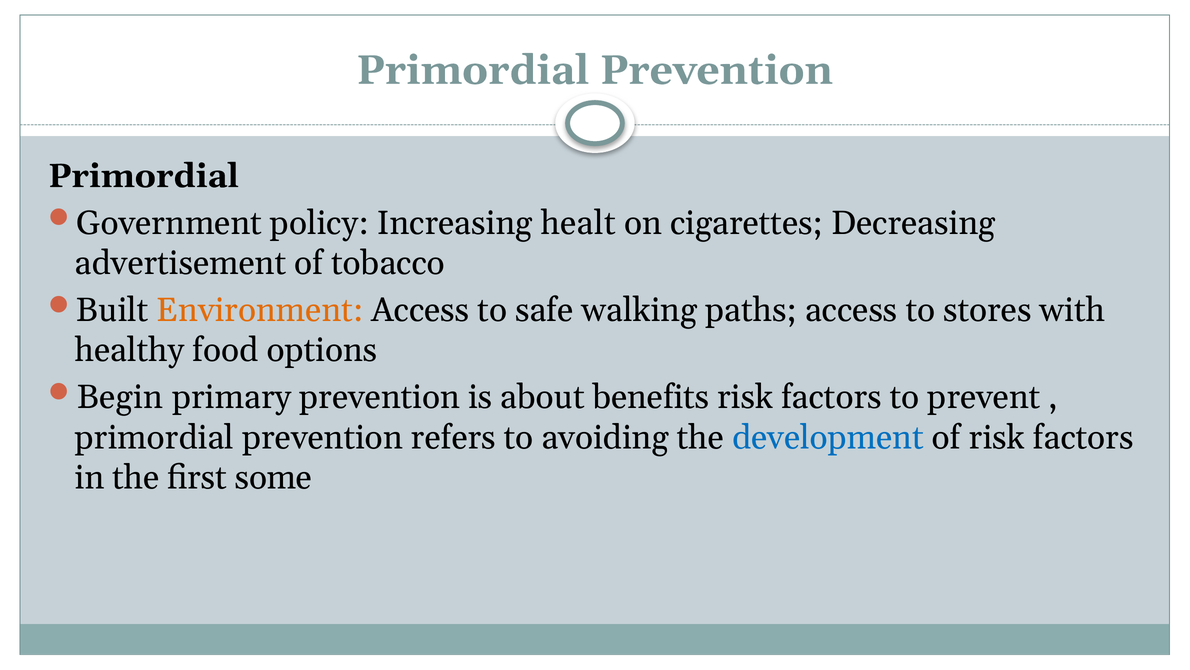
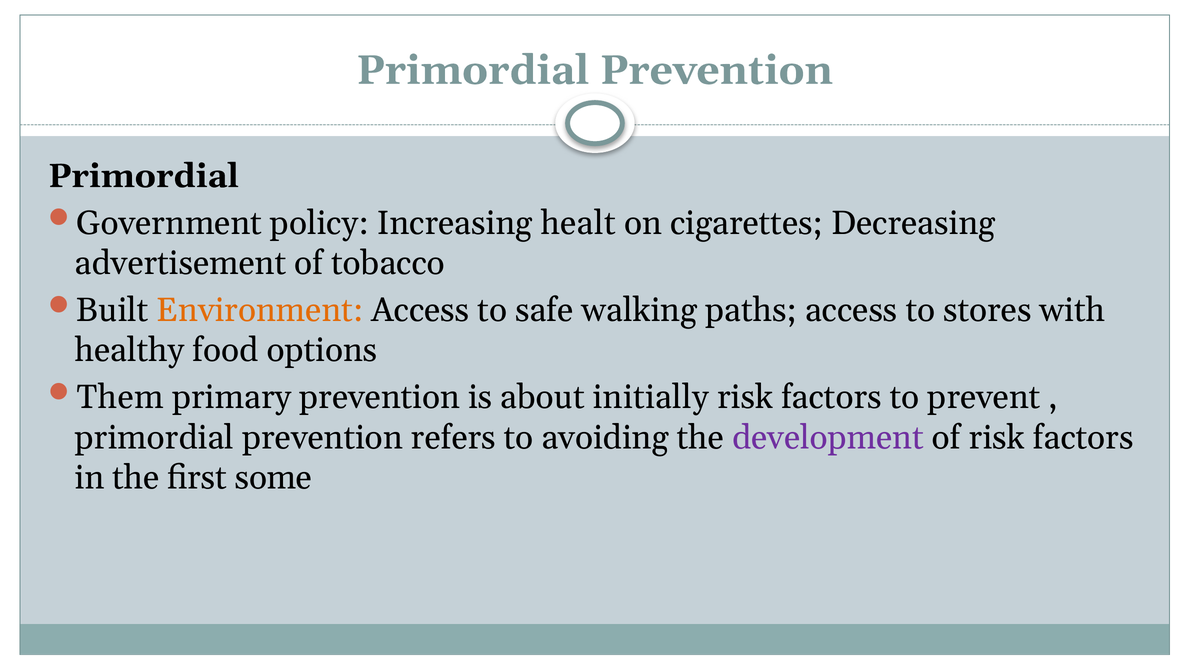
Begin: Begin -> Them
benefits: benefits -> initially
development colour: blue -> purple
